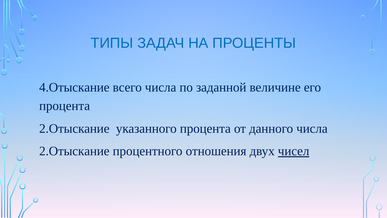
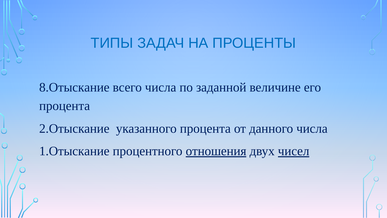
4.Отыскание: 4.Отыскание -> 8.Отыскание
2.Отыскание at (74, 151): 2.Отыскание -> 1.Отыскание
отношения underline: none -> present
